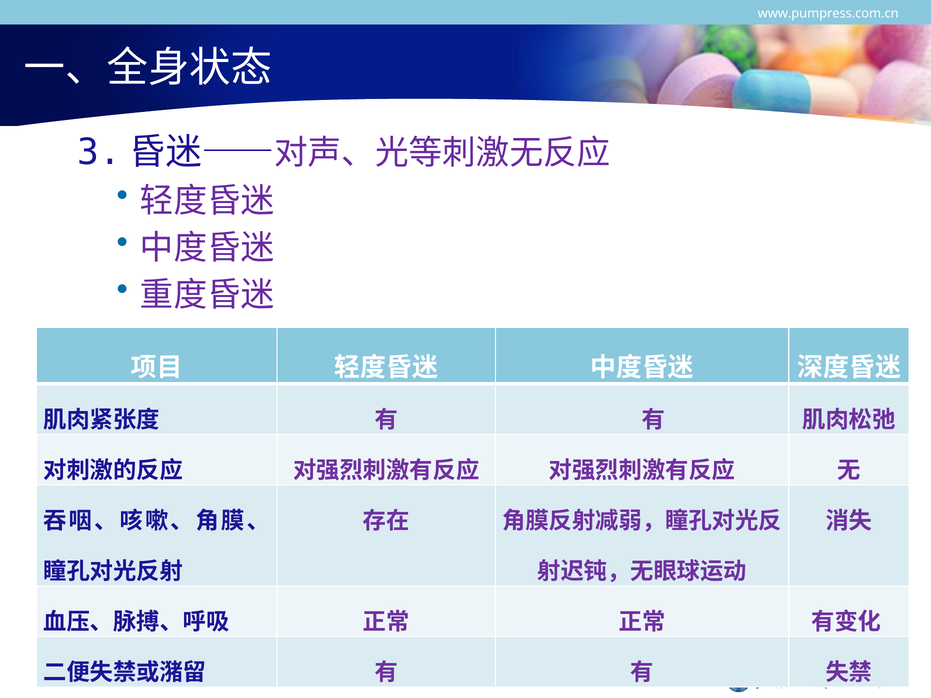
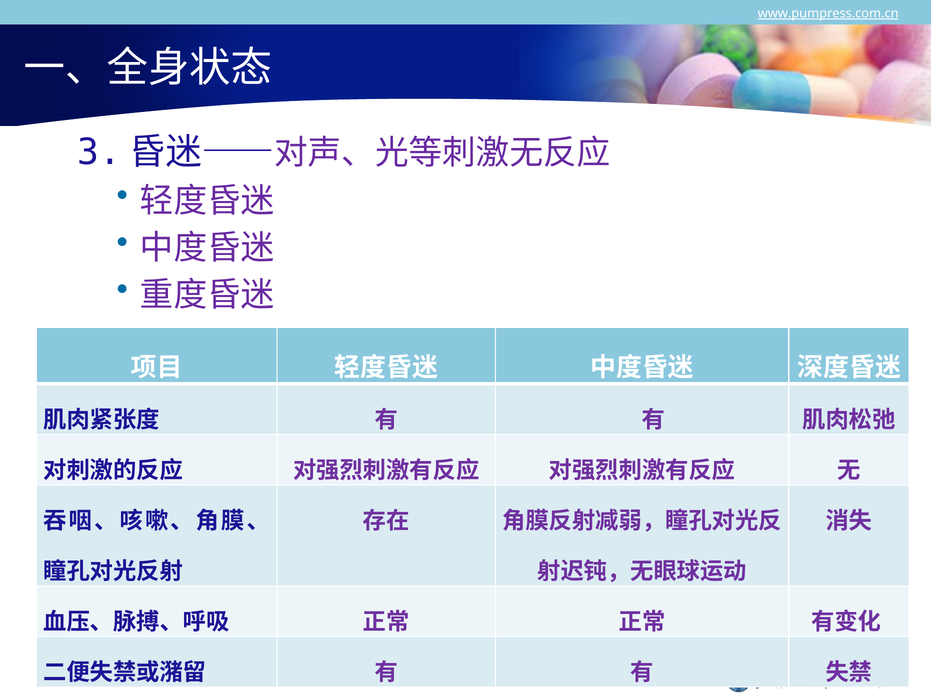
www.pumpress.com.cn underline: none -> present
